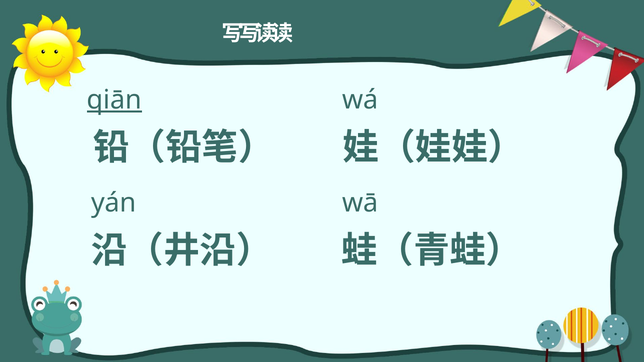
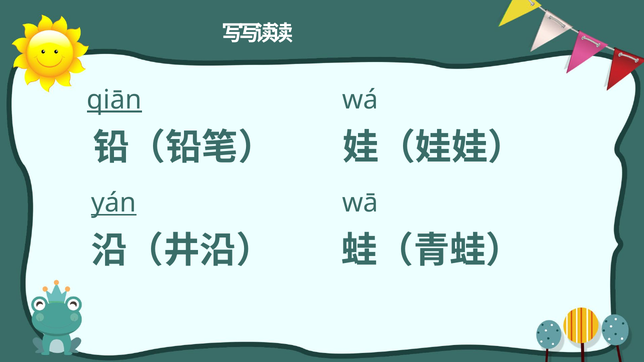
yán underline: none -> present
